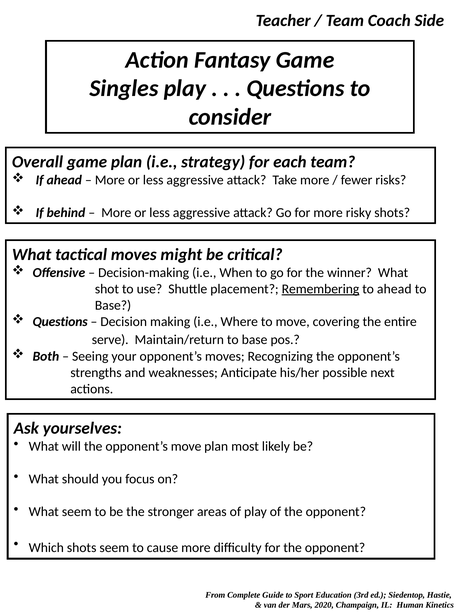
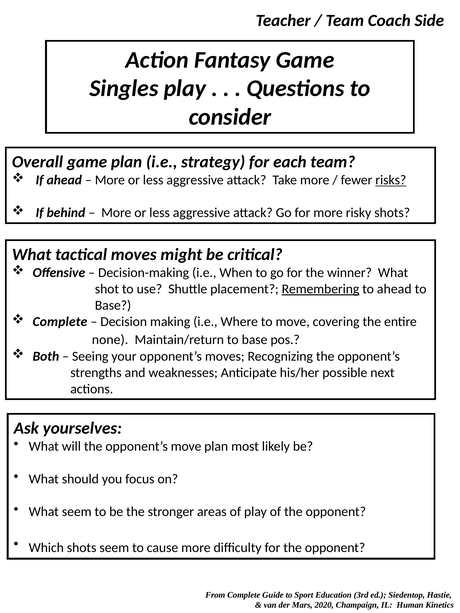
risks underline: none -> present
Questions at (60, 322): Questions -> Complete
serve: serve -> none
